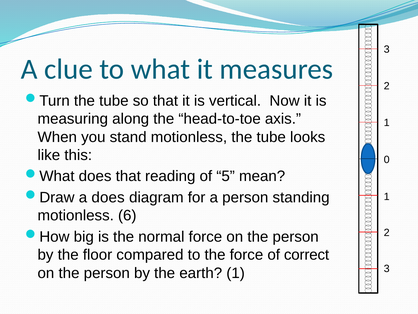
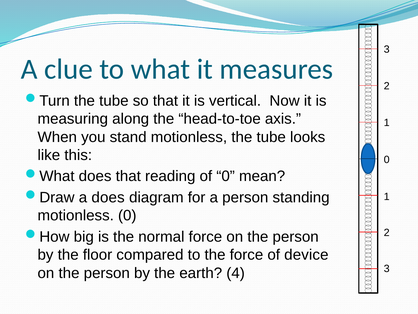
of 5: 5 -> 0
motionless 6: 6 -> 0
correct: correct -> device
earth 1: 1 -> 4
